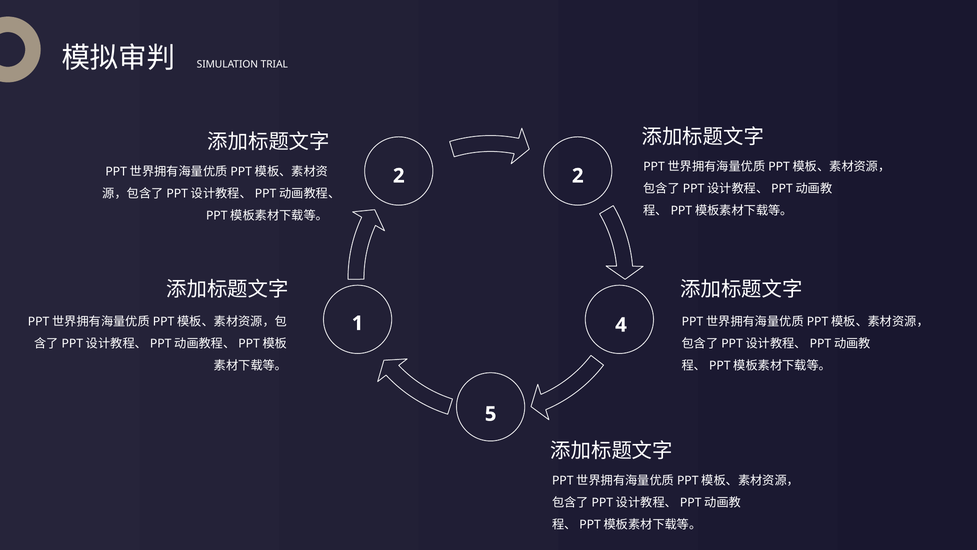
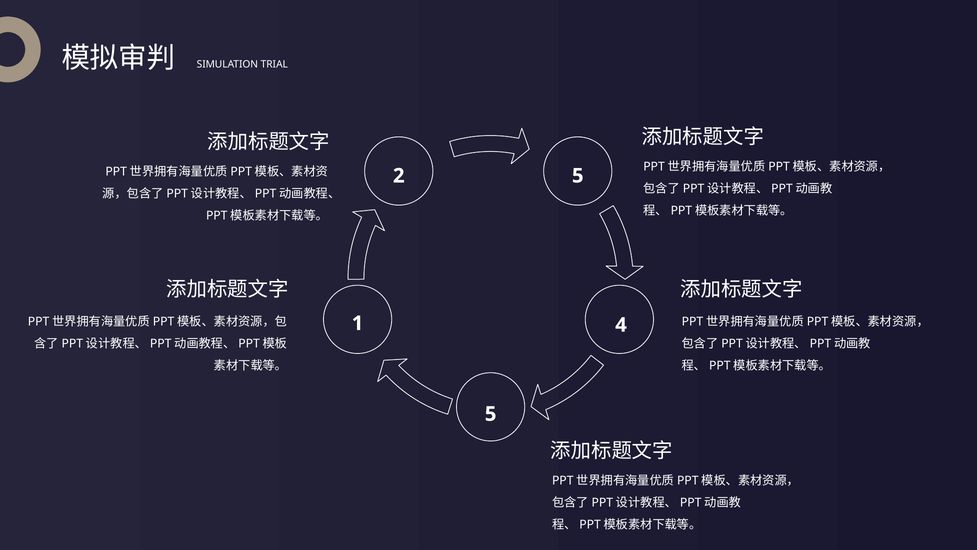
2 2: 2 -> 5
